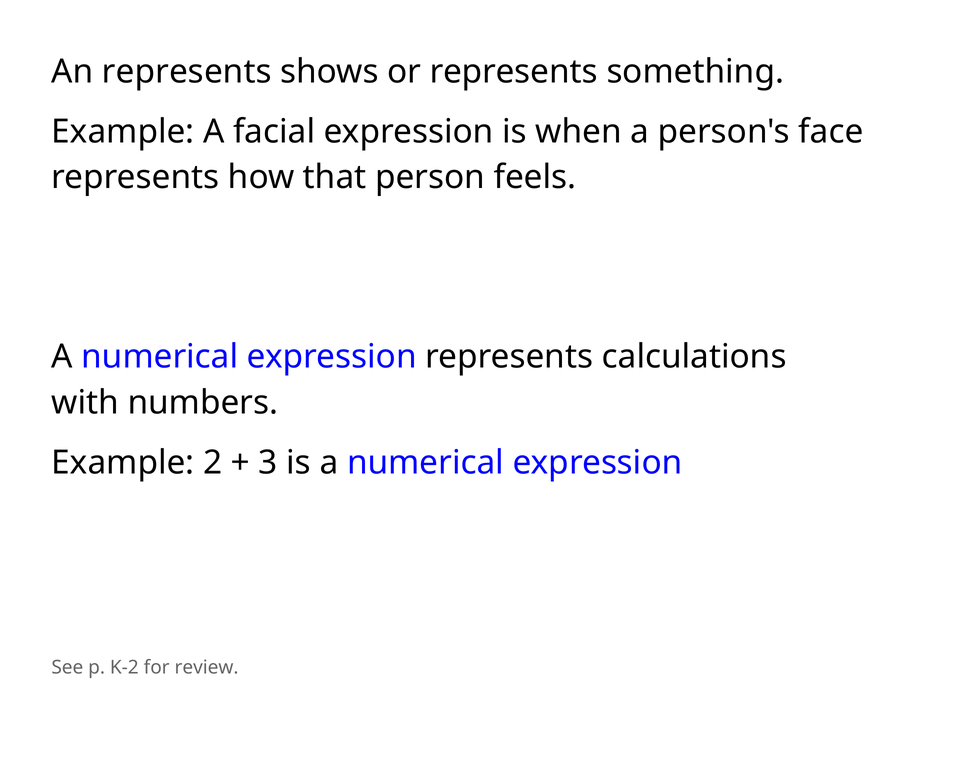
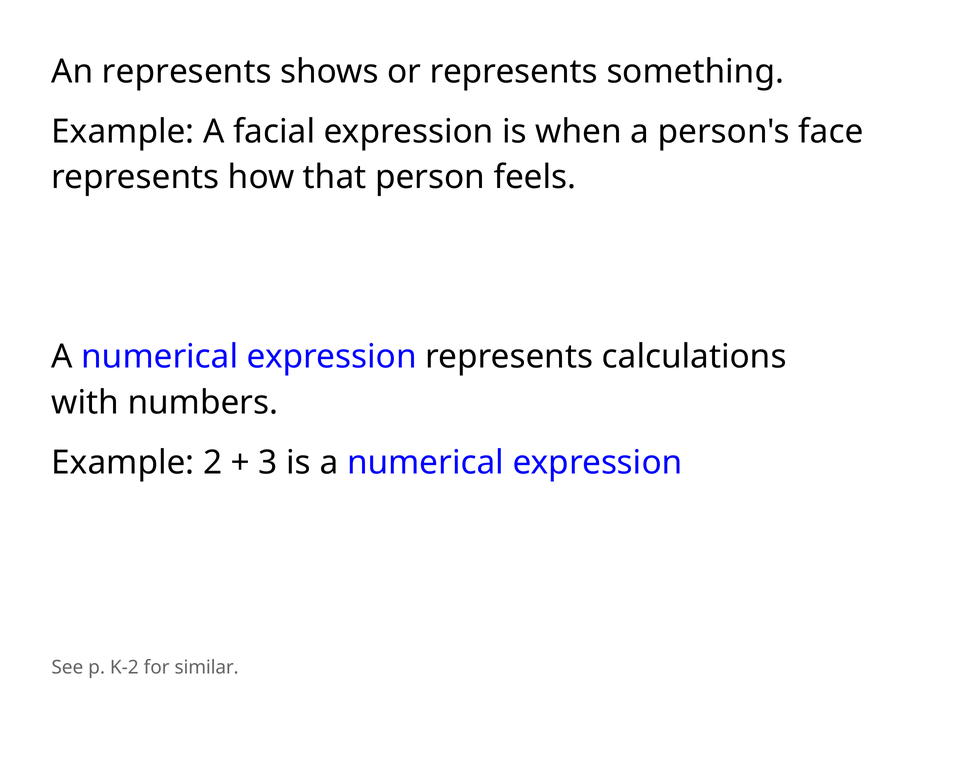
review: review -> similar
